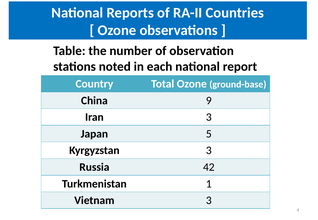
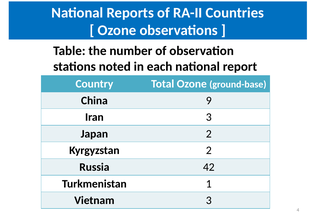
Japan 5: 5 -> 2
Kyrgyzstan 3: 3 -> 2
